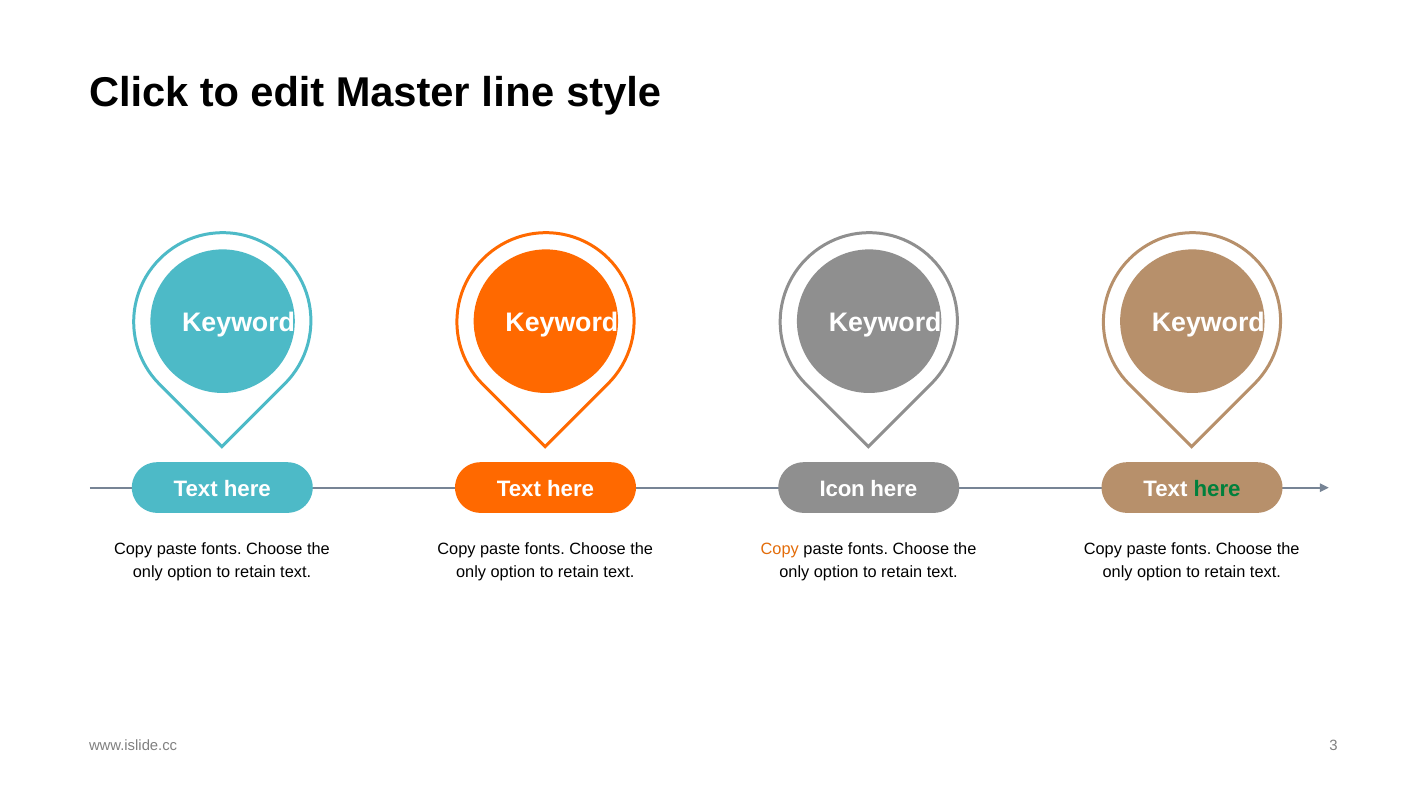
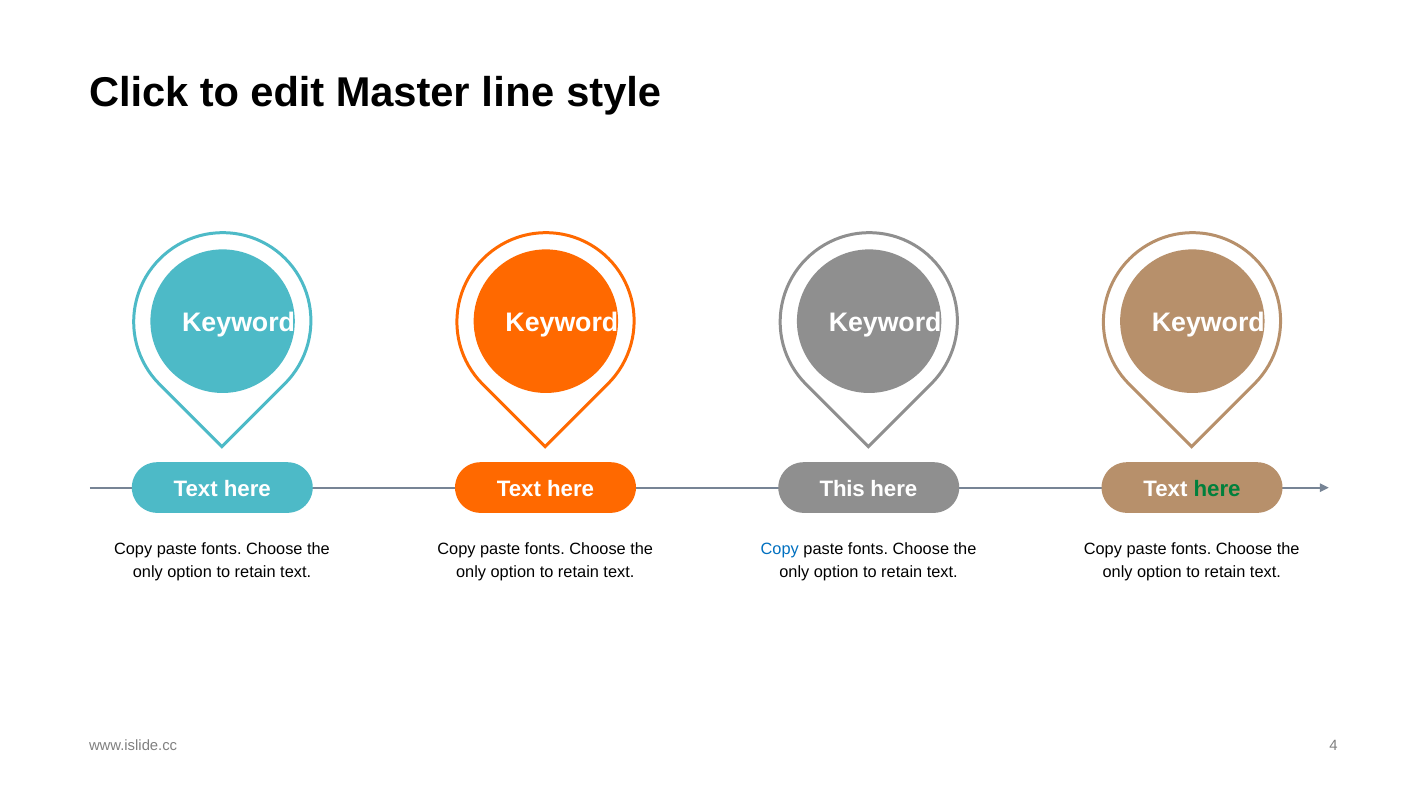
Icon: Icon -> This
Copy at (780, 548) colour: orange -> blue
3: 3 -> 4
